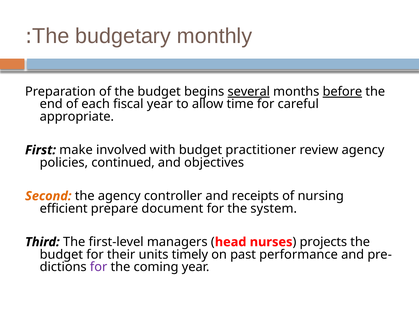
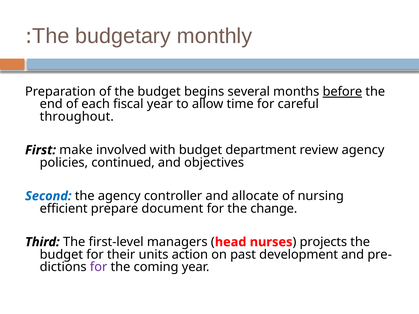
several underline: present -> none
appropriate: appropriate -> throughout
practitioner: practitioner -> department
Second colour: orange -> blue
receipts: receipts -> allocate
system: system -> change
timely: timely -> action
performance: performance -> development
